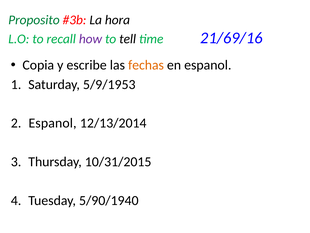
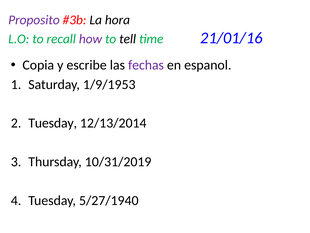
Proposito colour: green -> purple
21/69/16: 21/69/16 -> 21/01/16
fechas colour: orange -> purple
5/9/1953: 5/9/1953 -> 1/9/1953
Espanol at (53, 123): Espanol -> Tuesday
10/31/2015: 10/31/2015 -> 10/31/2019
5/90/1940: 5/90/1940 -> 5/27/1940
